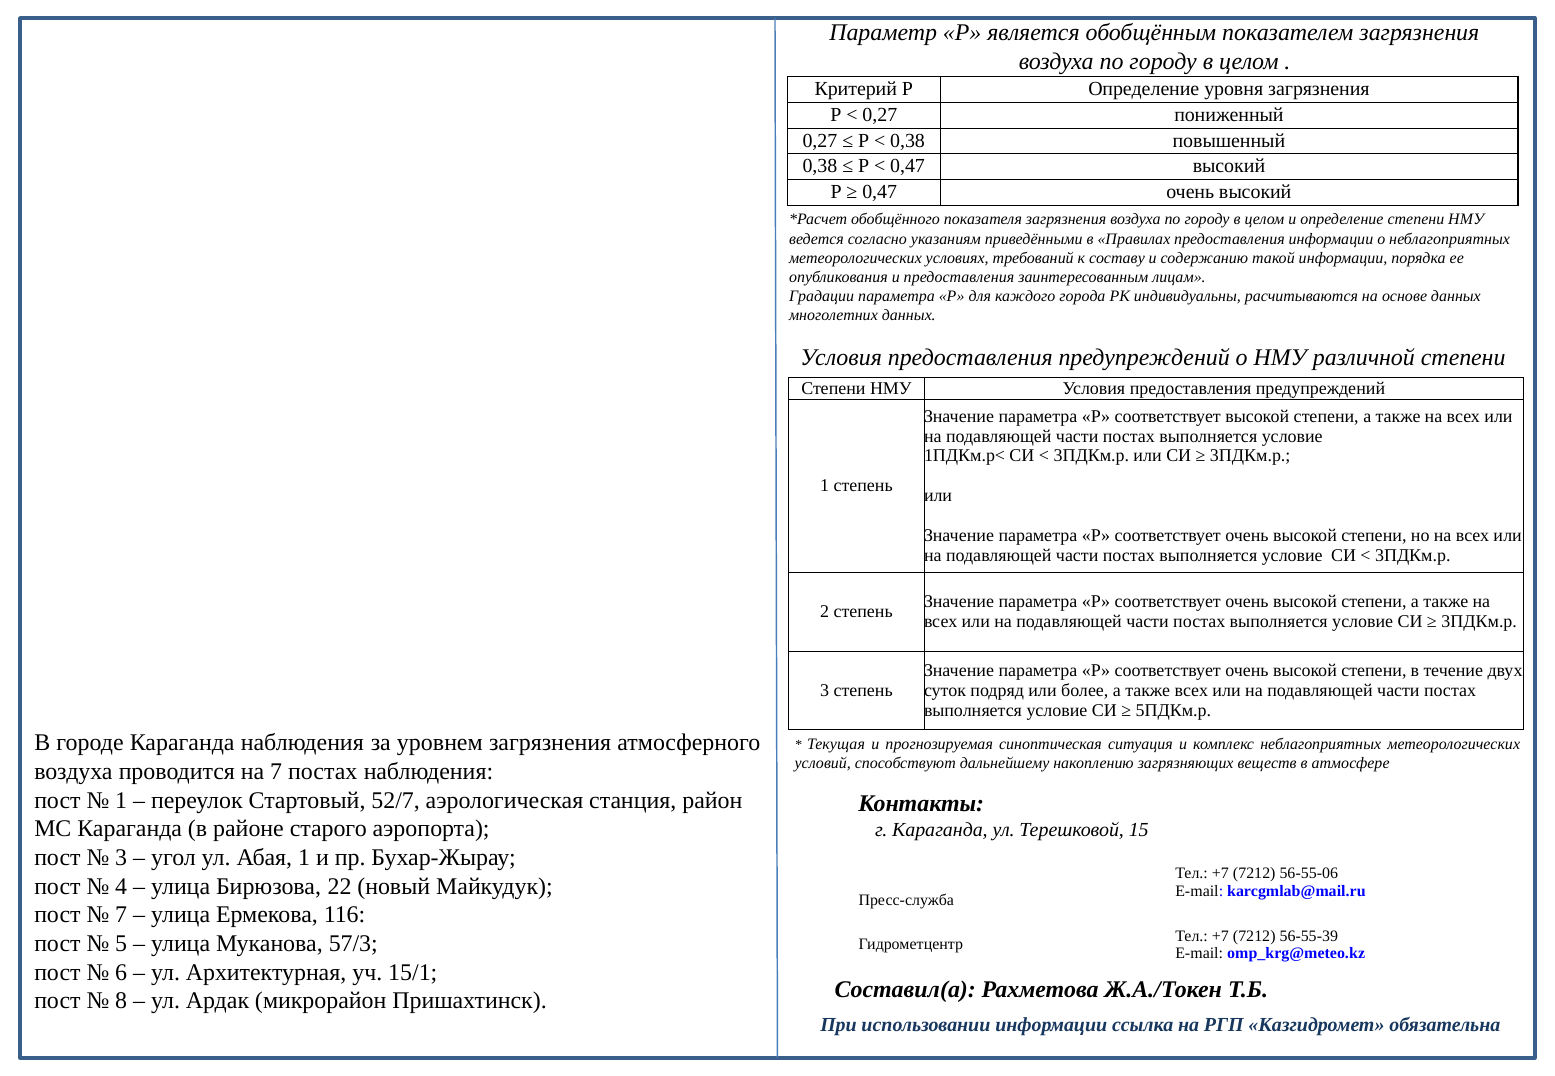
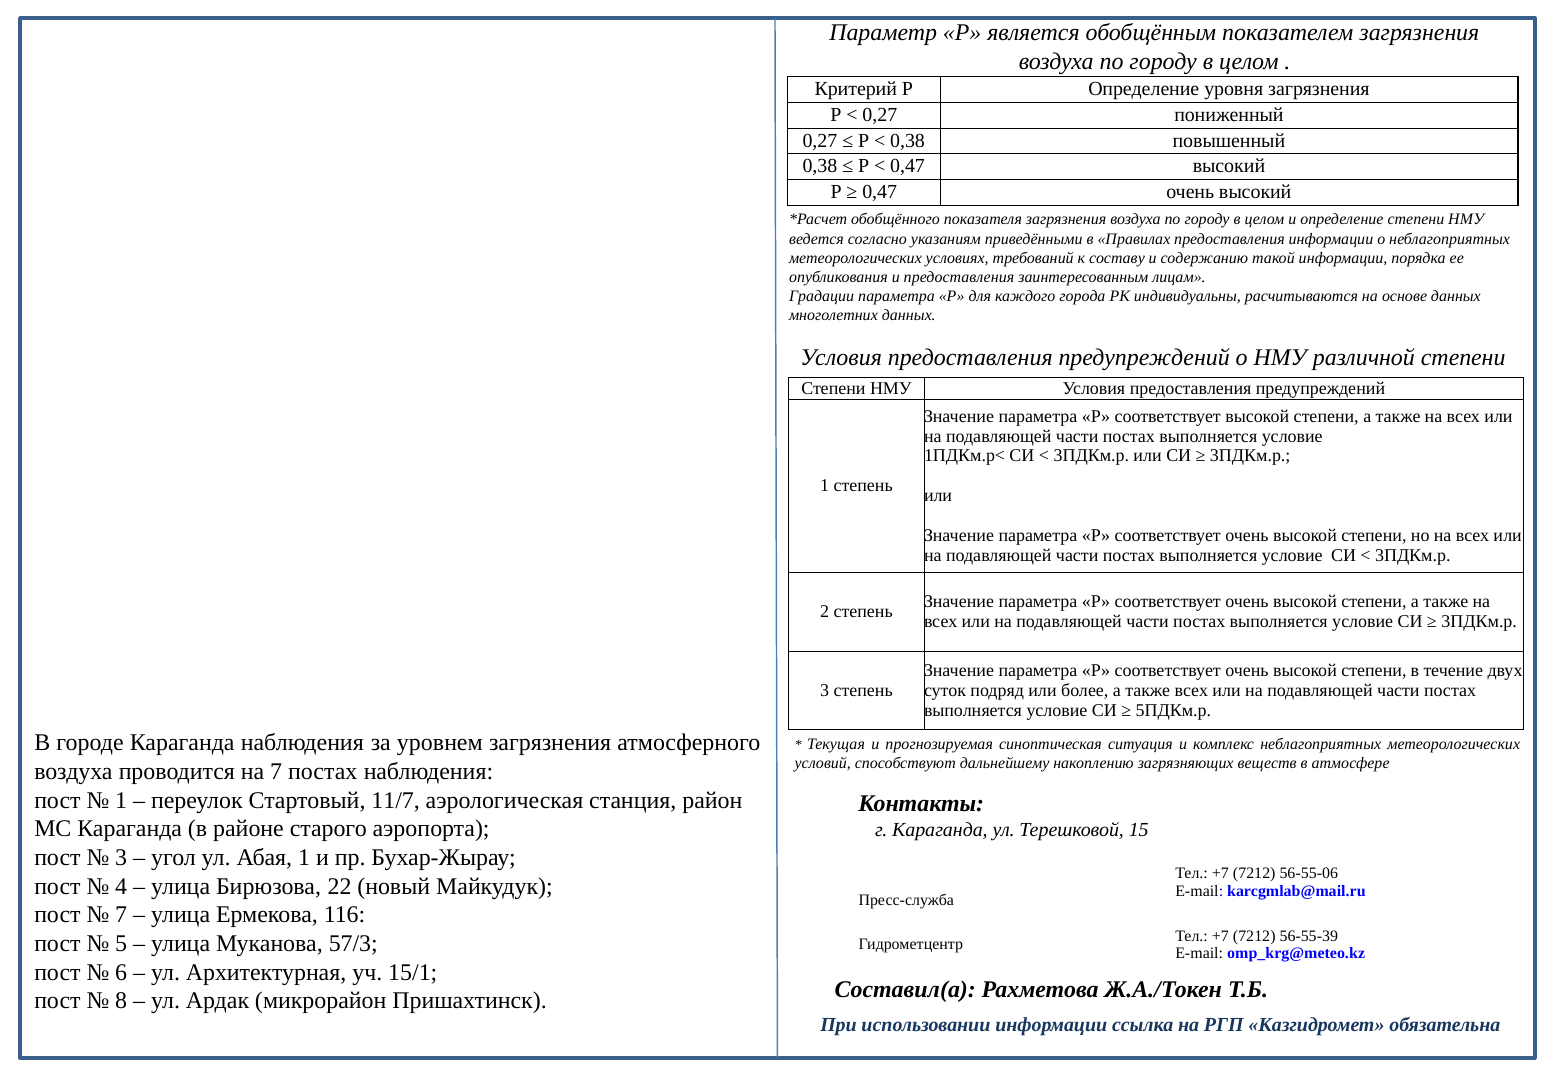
52/7: 52/7 -> 11/7
